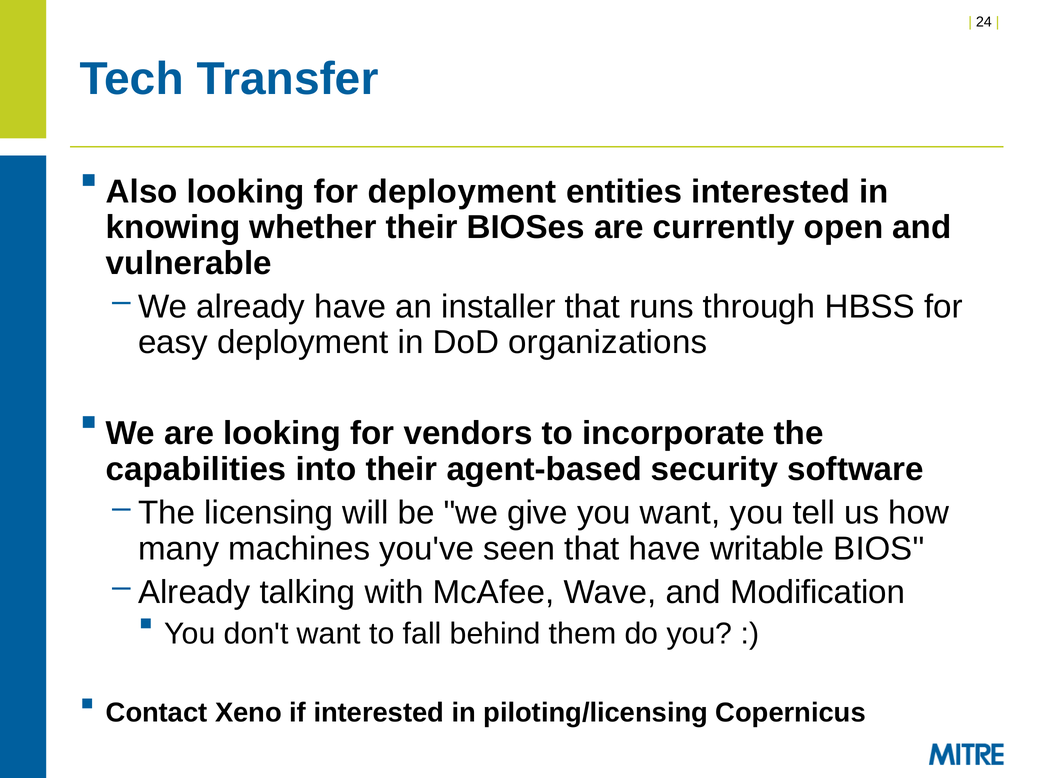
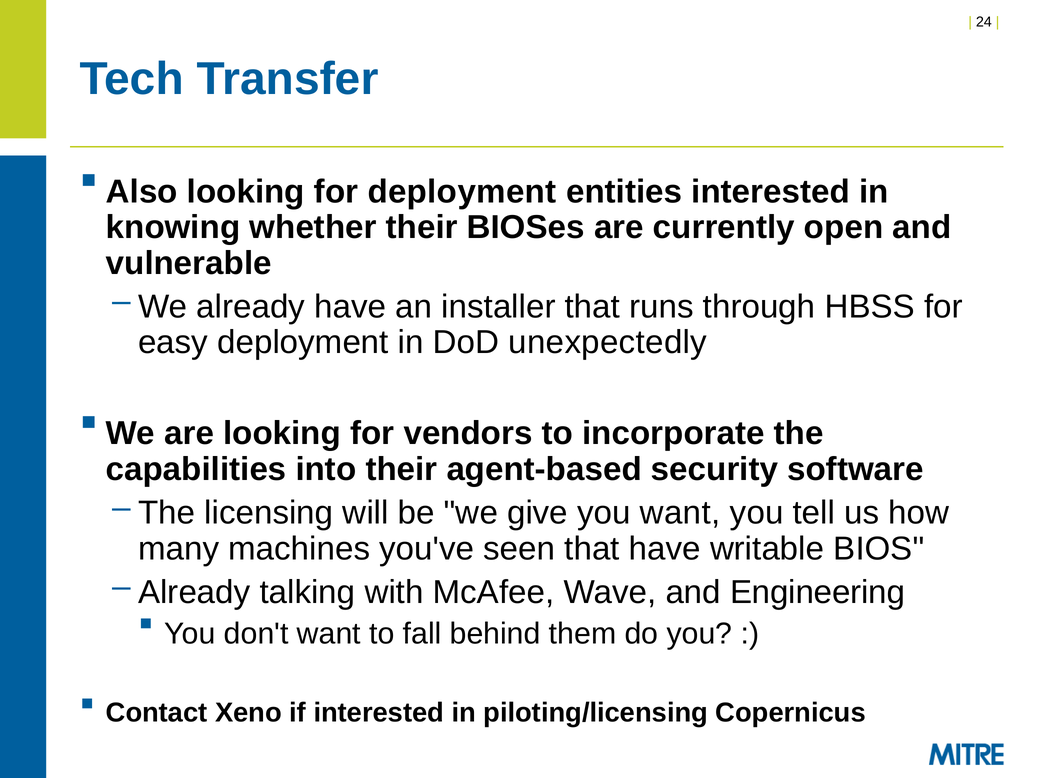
organizations: organizations -> unexpectedly
Modification: Modification -> Engineering
